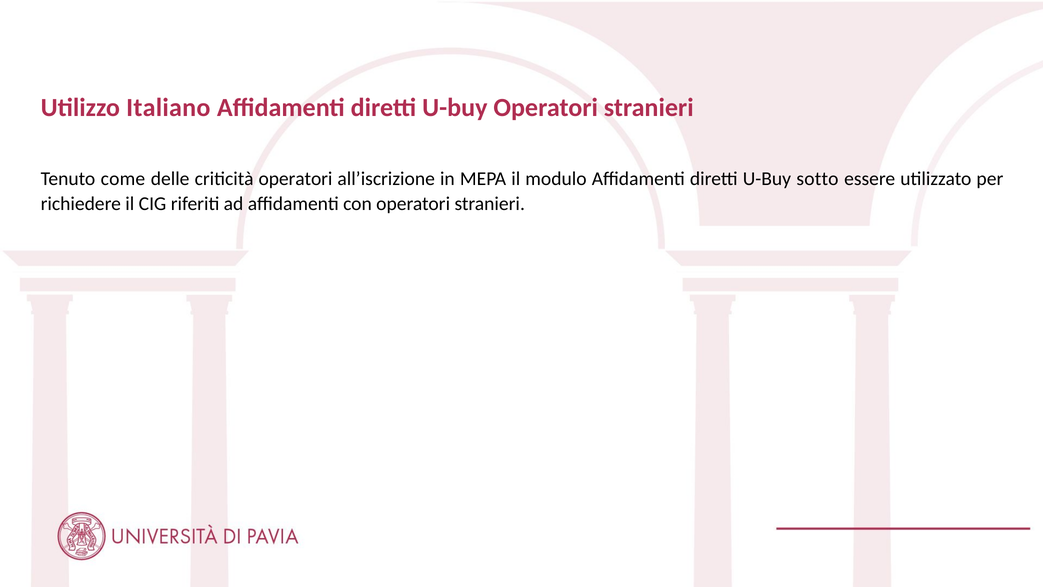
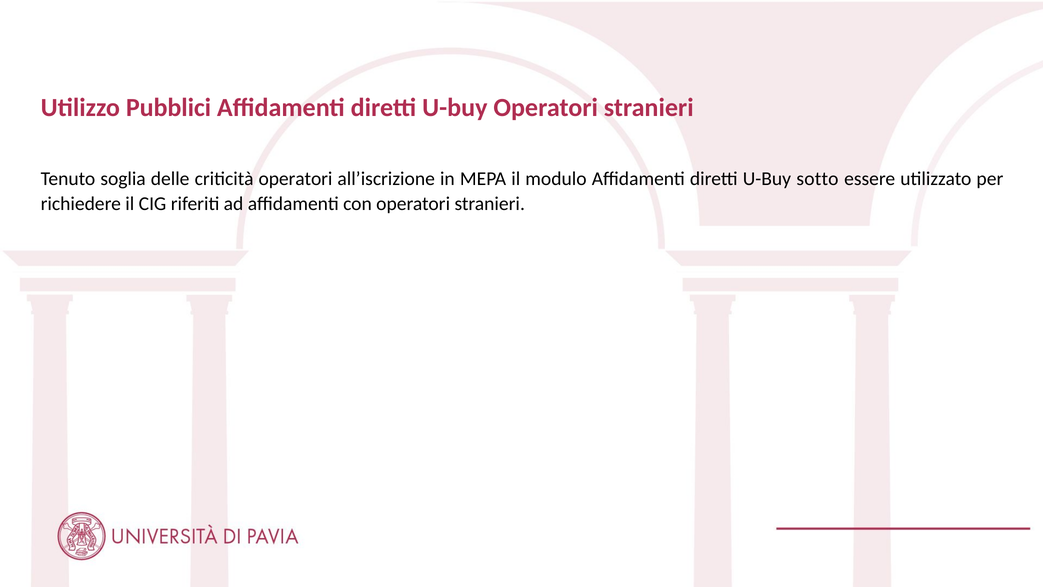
Italiano: Italiano -> Pubblici
come: come -> soglia
